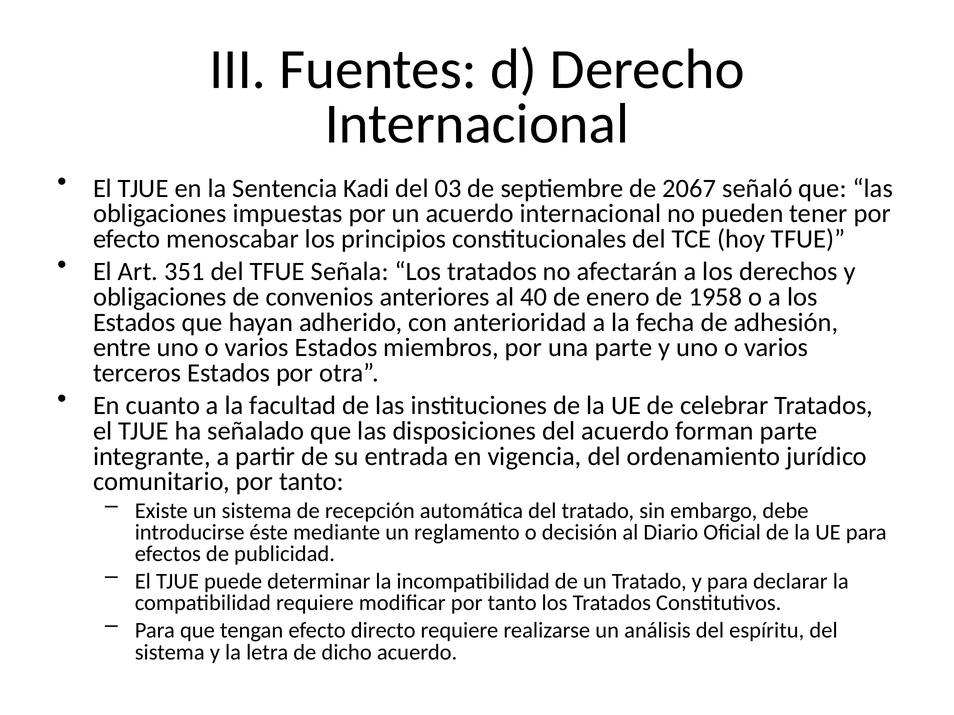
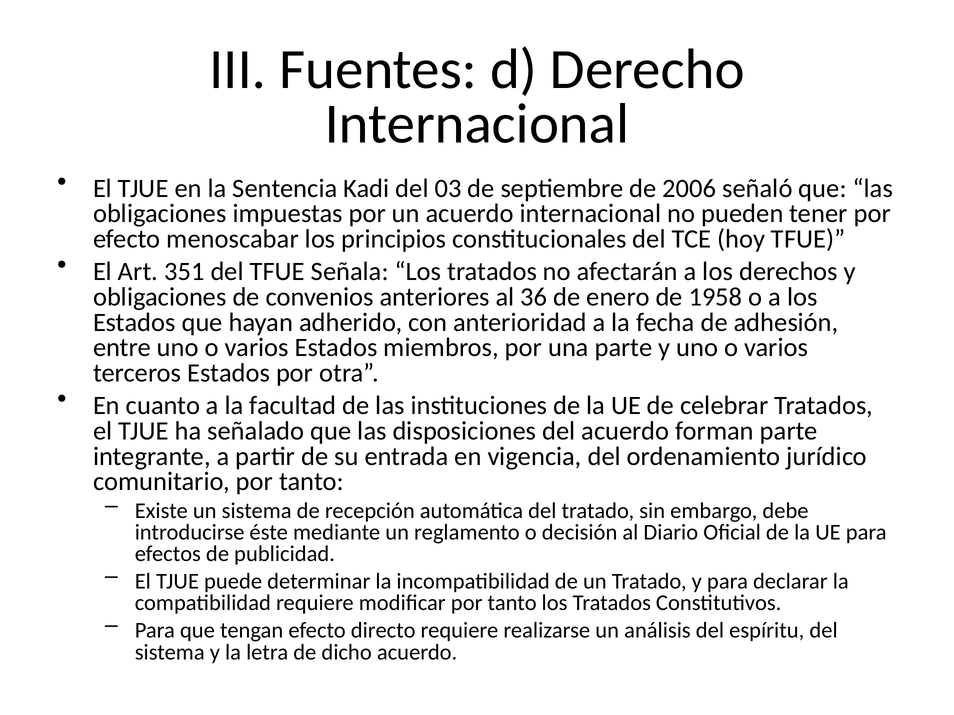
2067: 2067 -> 2006
40: 40 -> 36
